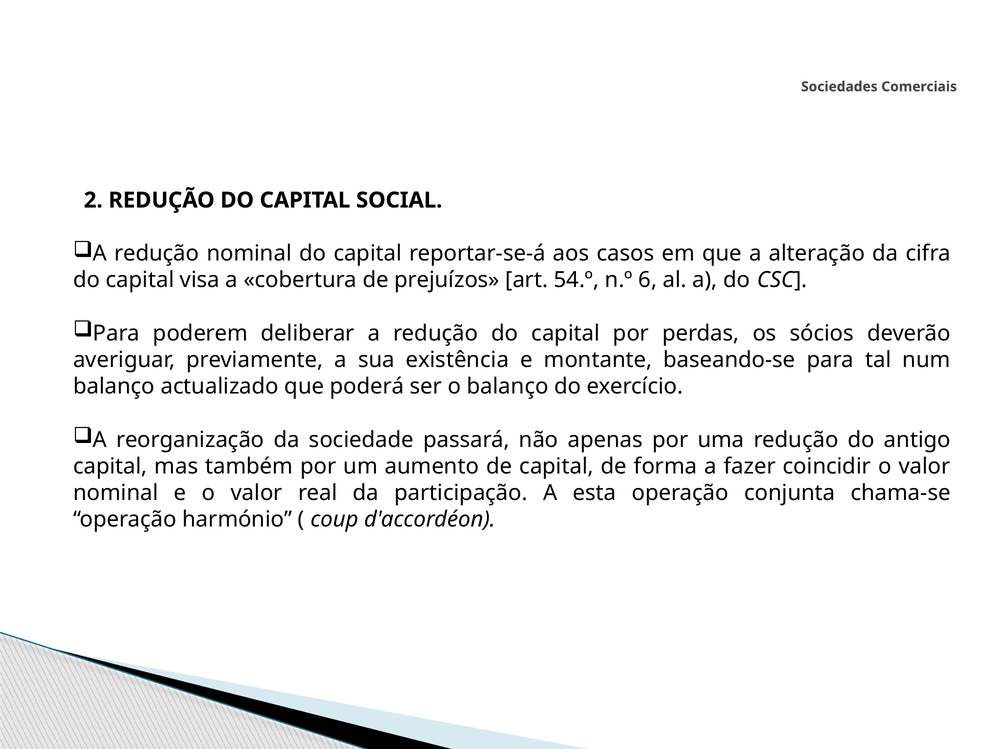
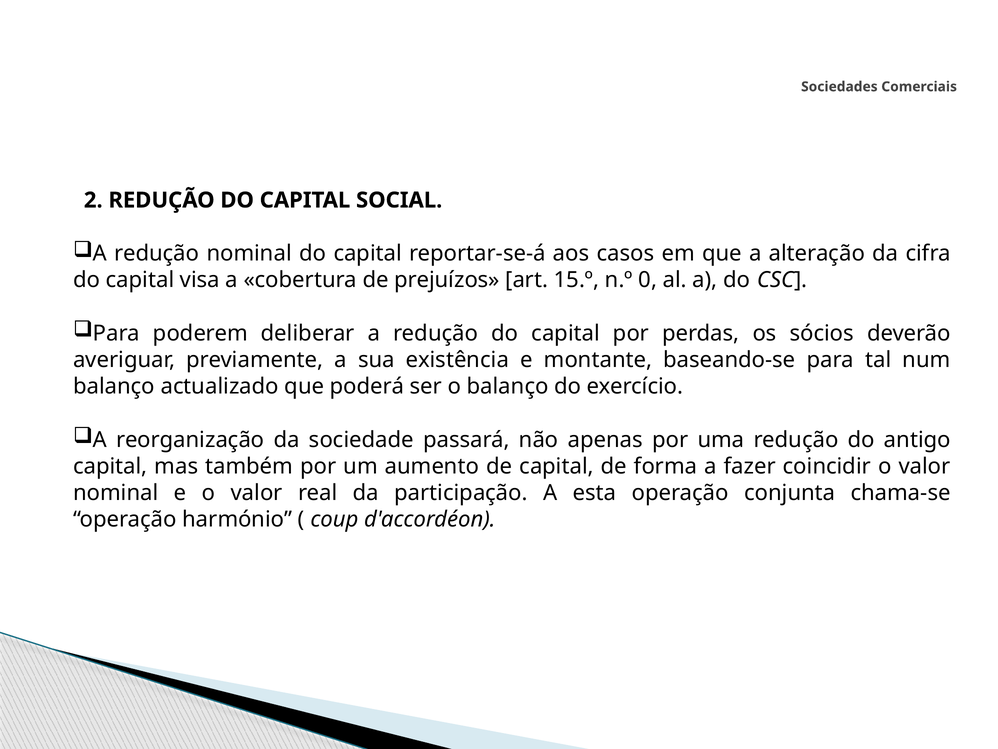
54.º: 54.º -> 15.º
6: 6 -> 0
